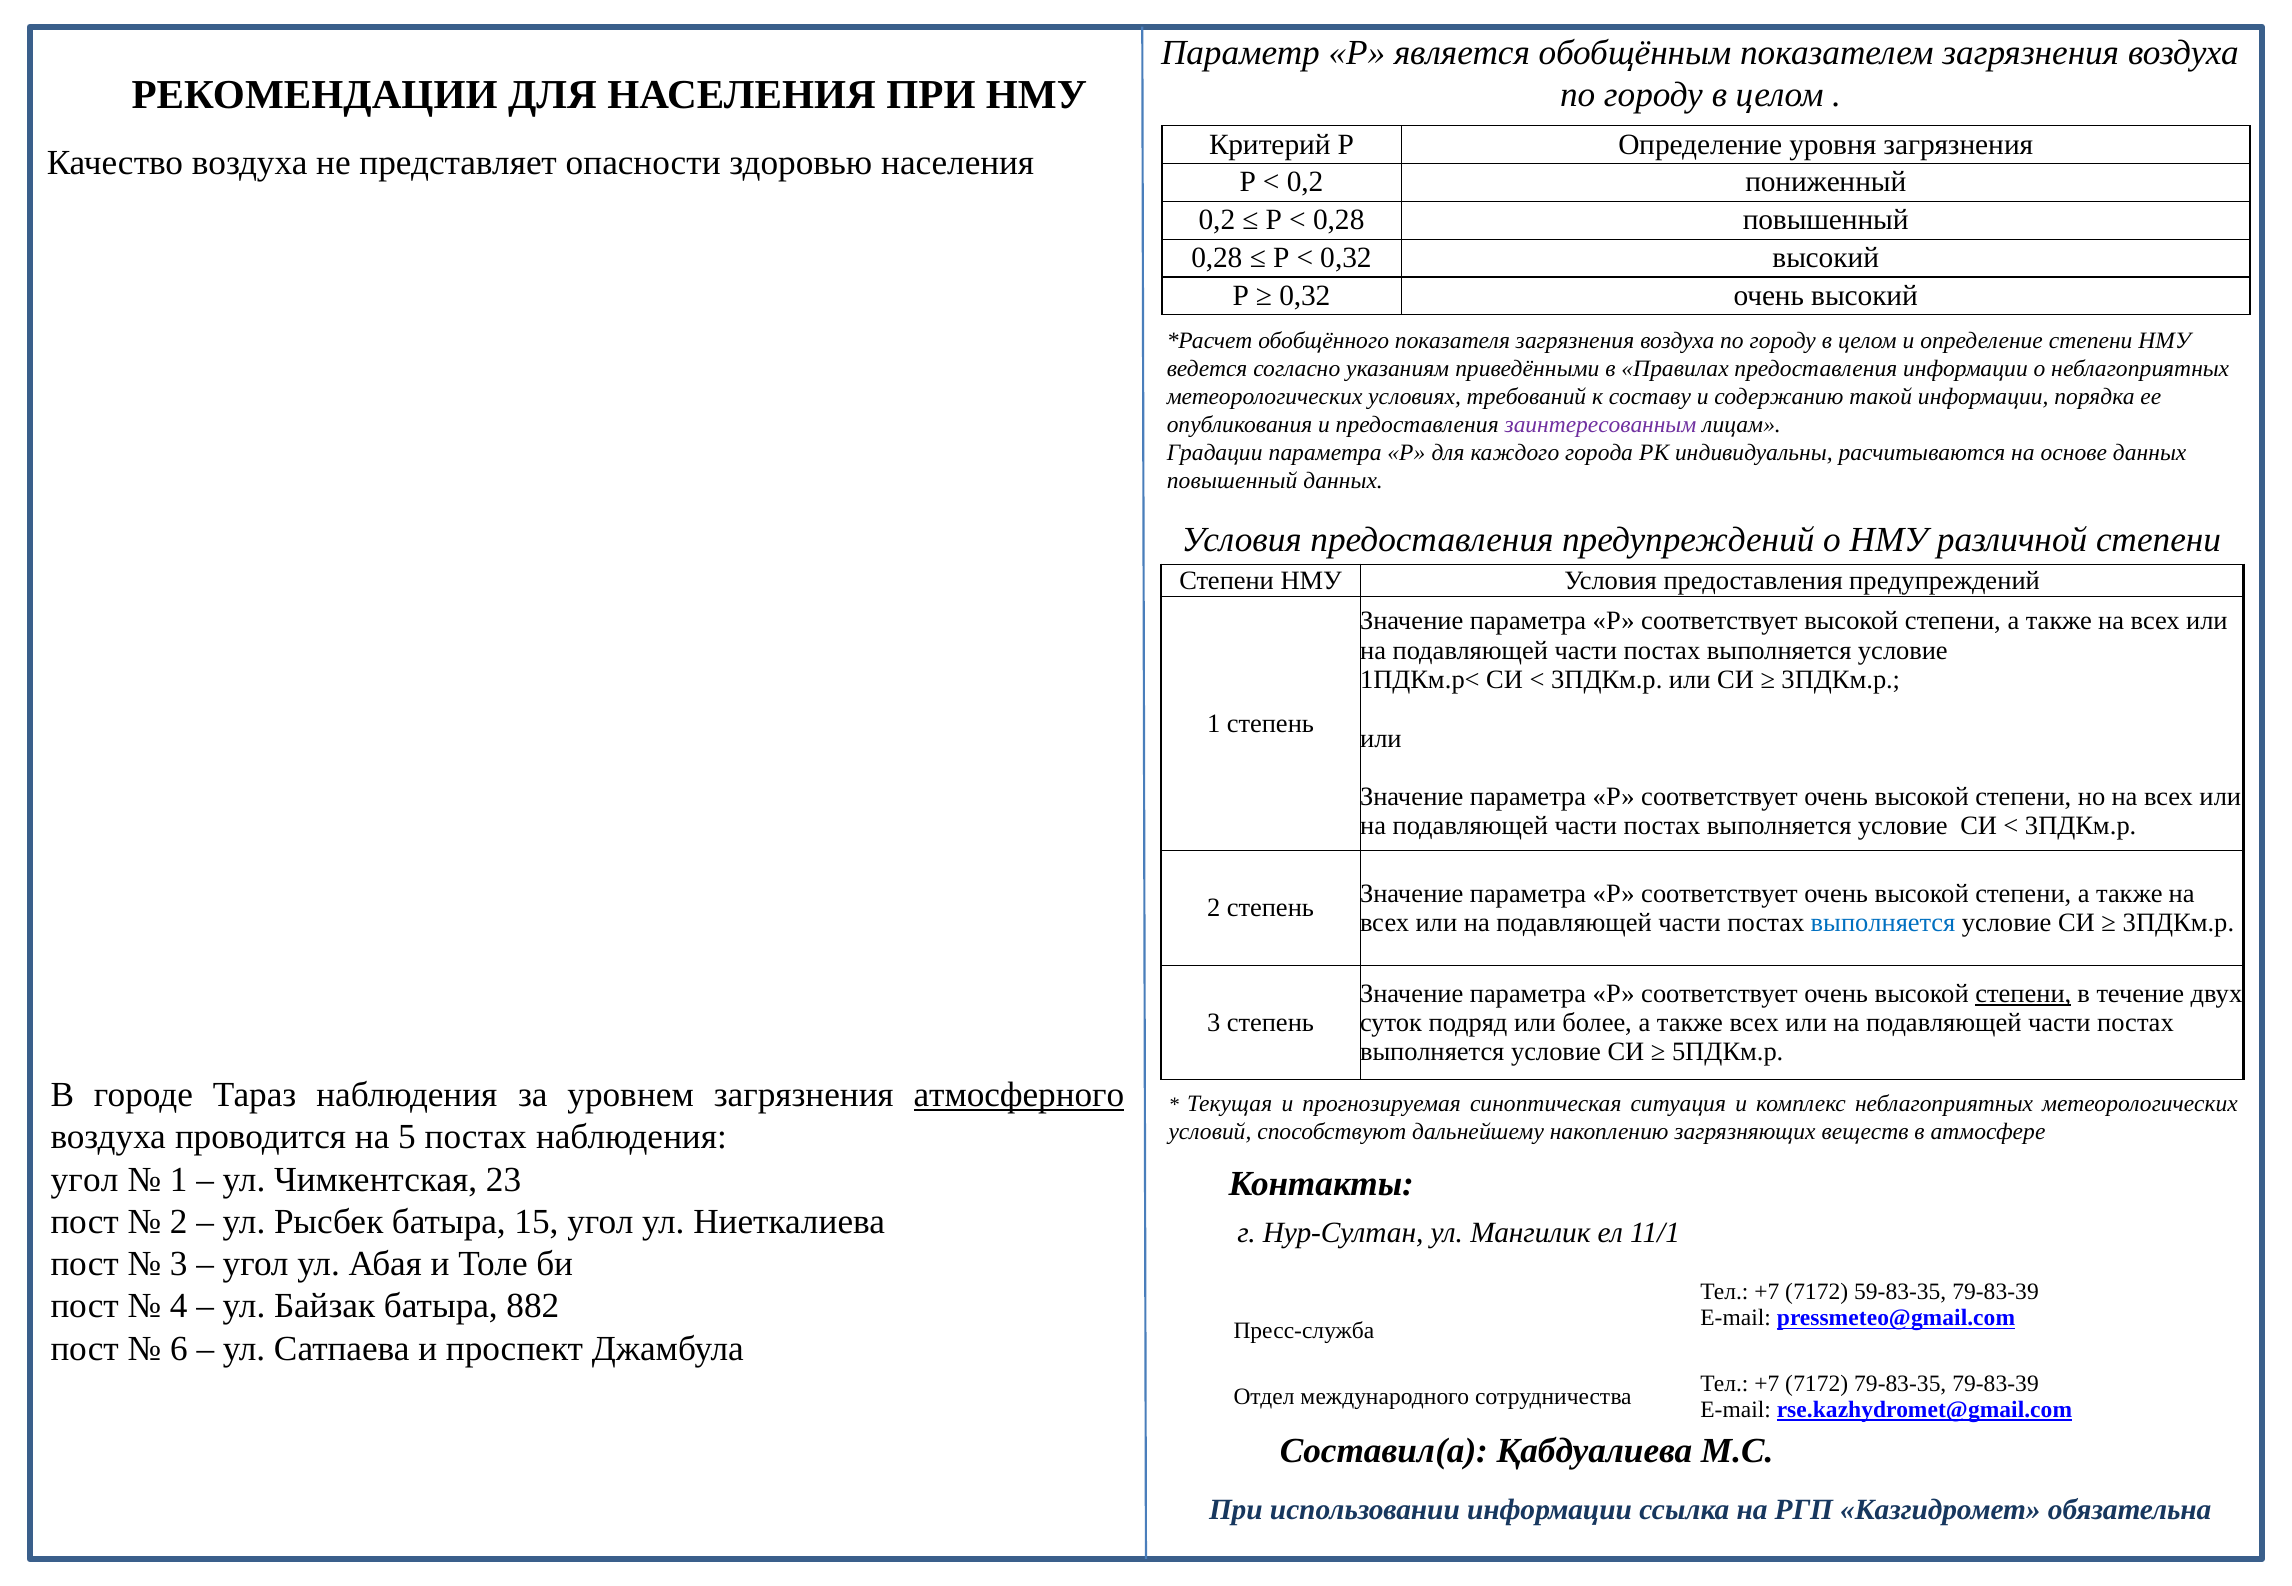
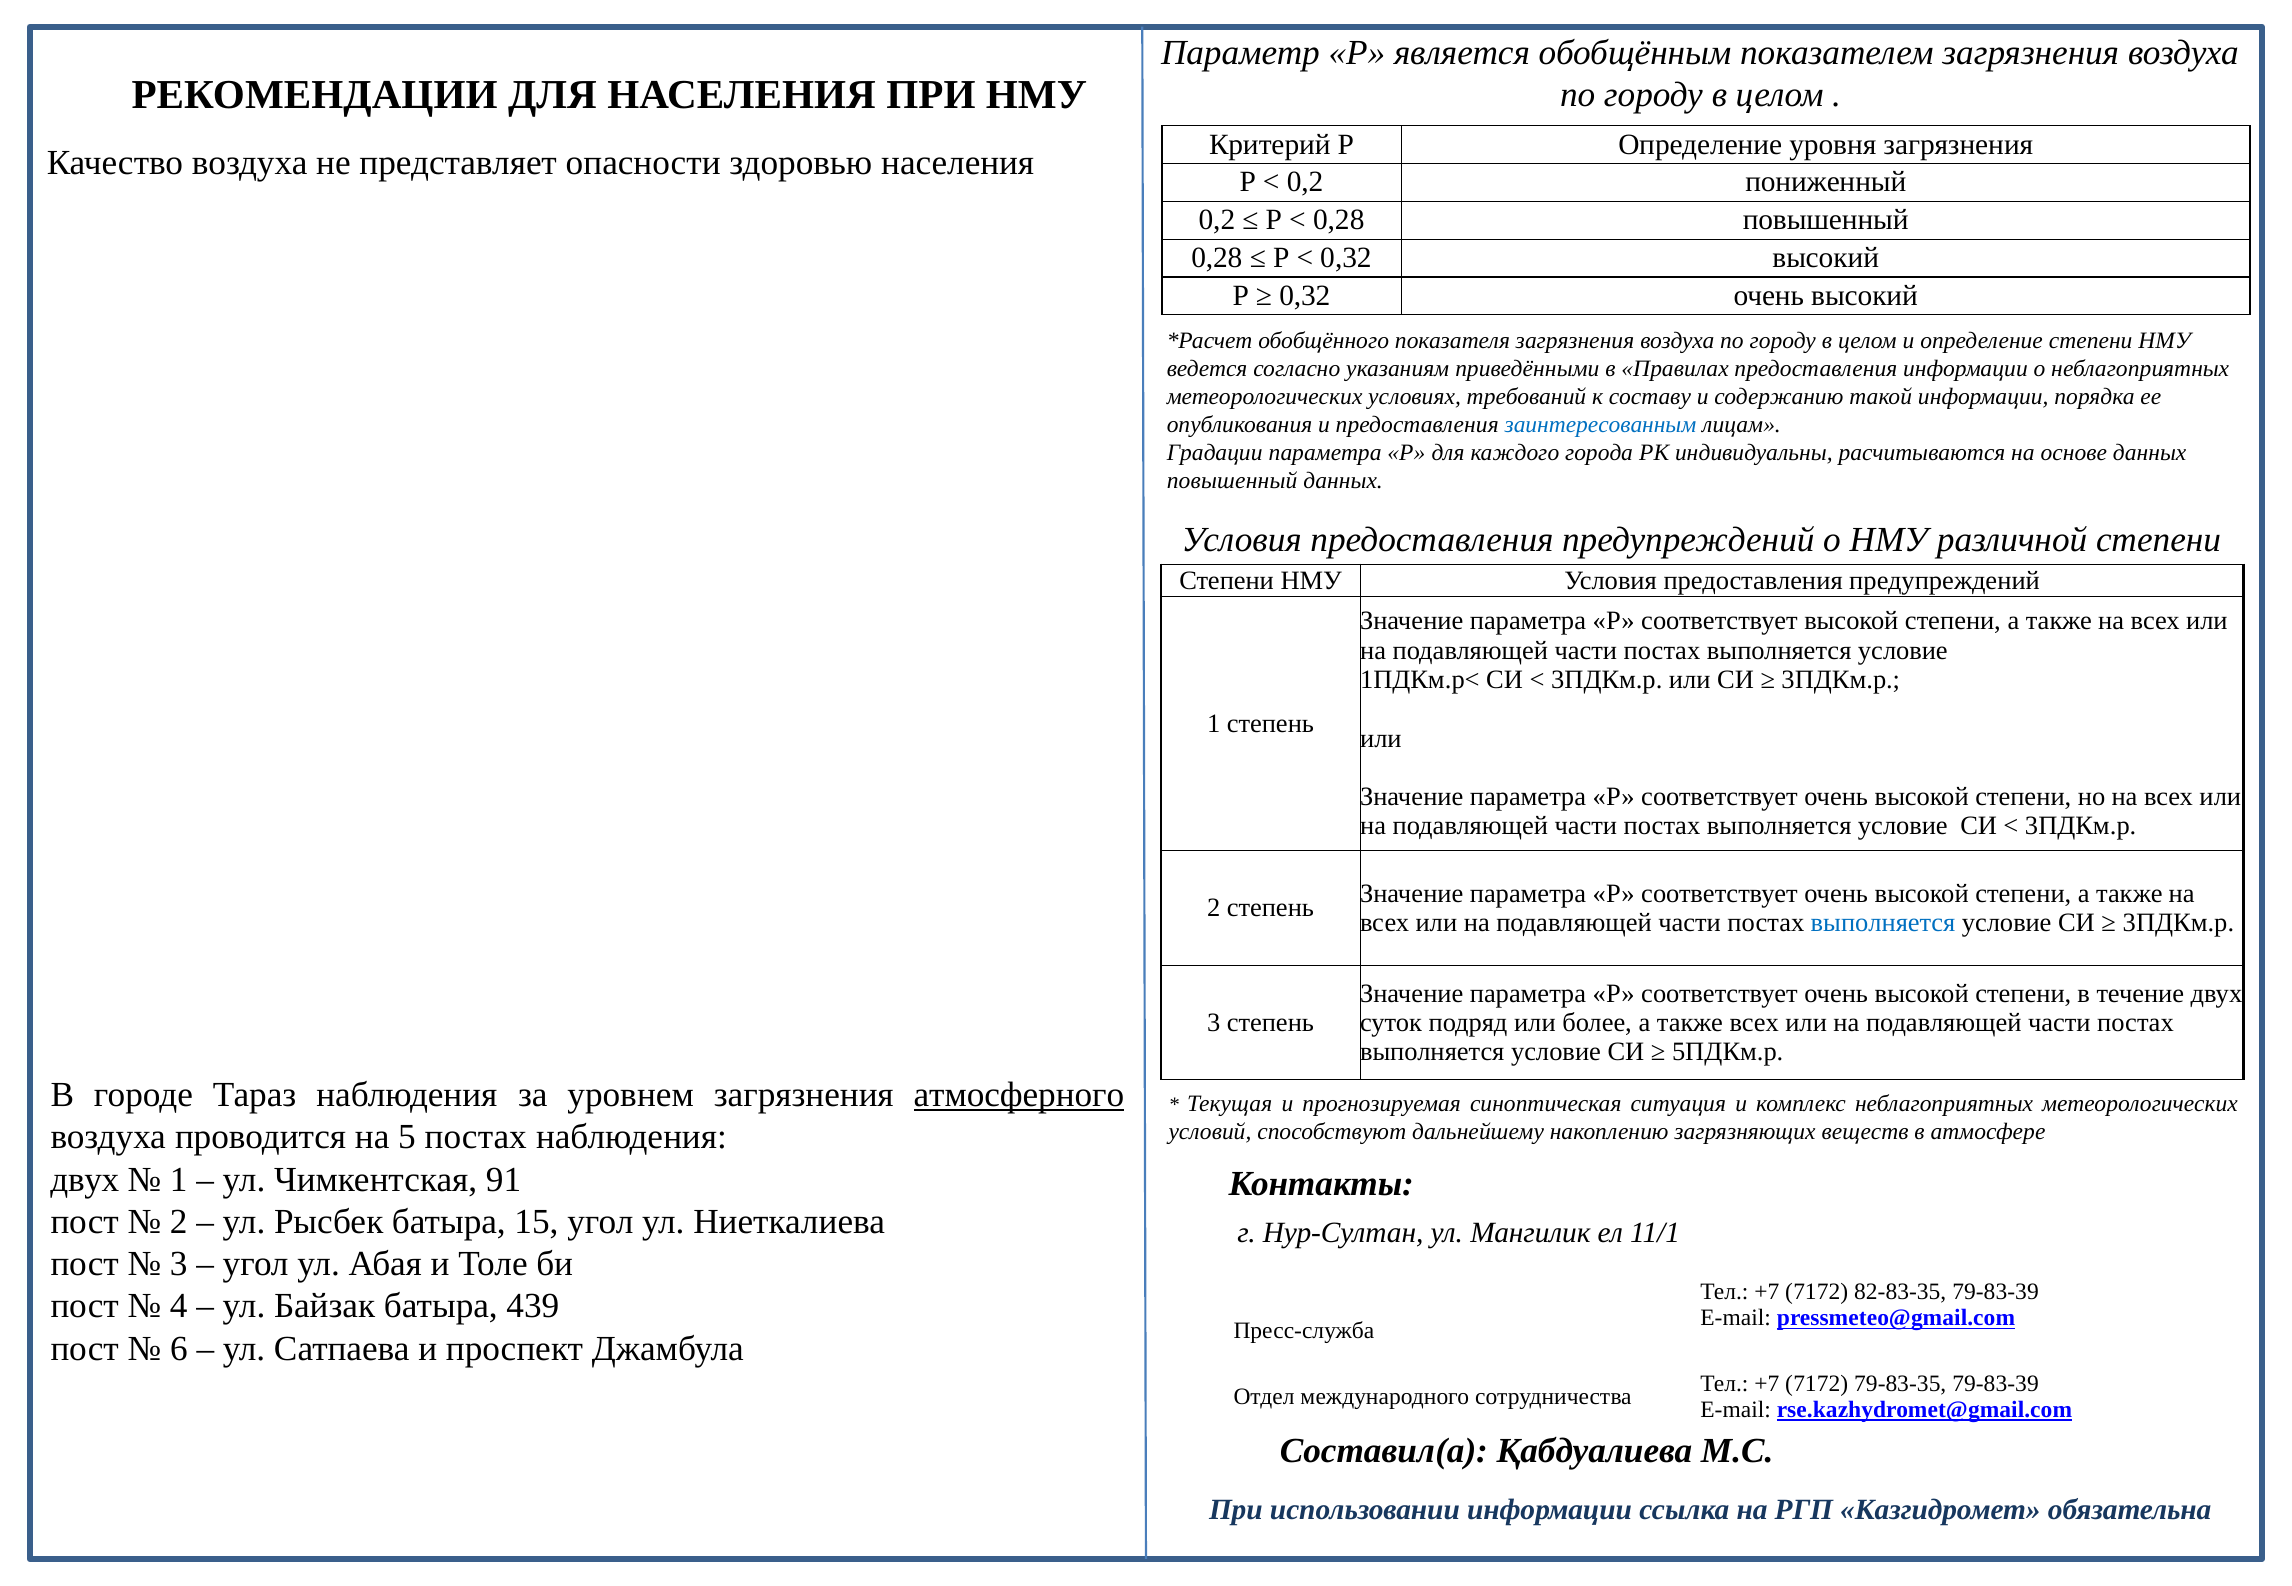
заинтересованным colour: purple -> blue
степени at (2023, 994) underline: present -> none
угол at (85, 1180): угол -> двух
23: 23 -> 91
59-83-35: 59-83-35 -> 82-83-35
882: 882 -> 439
